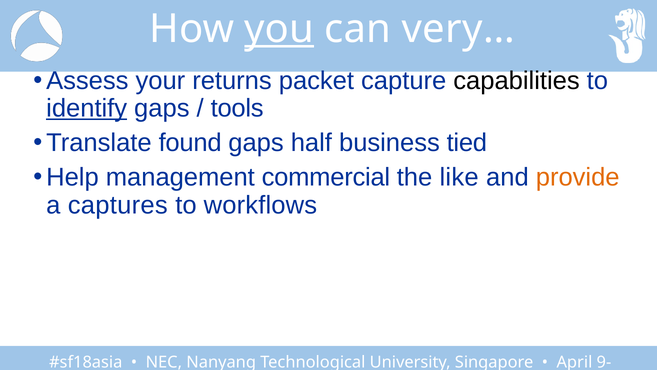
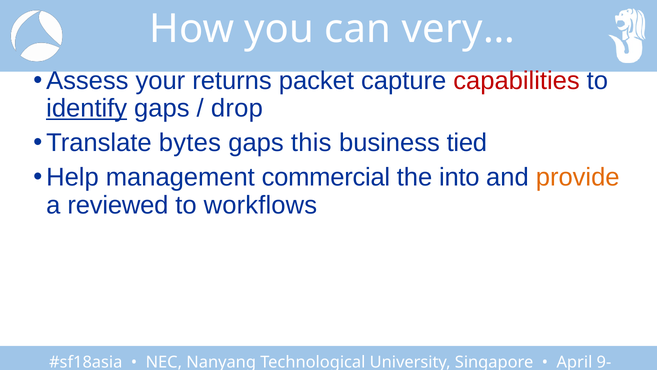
you underline: present -> none
capabilities colour: black -> red
tools: tools -> drop
found: found -> bytes
half: half -> this
like: like -> into
captures: captures -> reviewed
